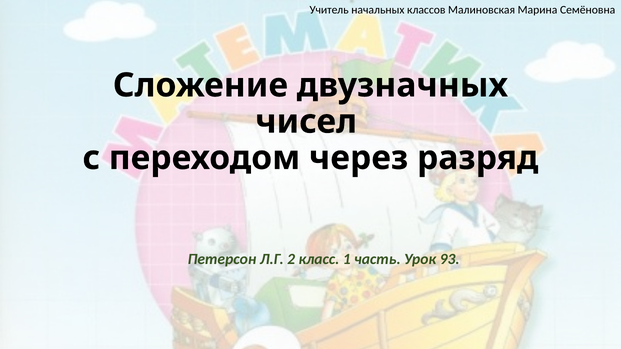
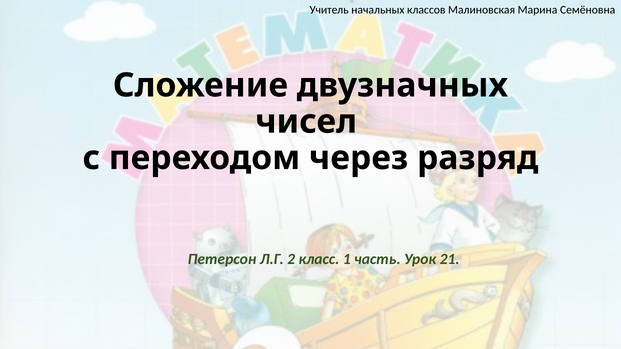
93: 93 -> 21
